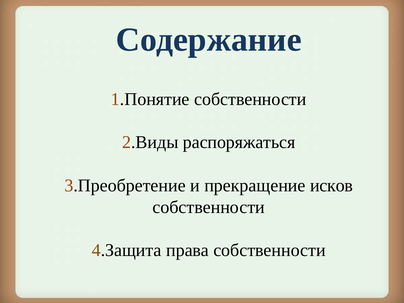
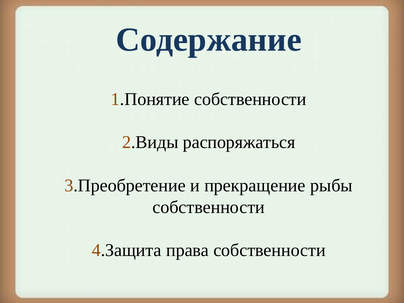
исков: исков -> рыбы
